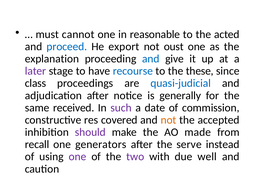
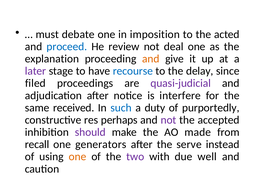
cannot: cannot -> debate
reasonable: reasonable -> imposition
export: export -> review
oust: oust -> deal
and at (151, 59) colour: blue -> orange
these: these -> delay
class: class -> filed
quasi-judicial colour: blue -> purple
generally: generally -> interfere
such colour: purple -> blue
date: date -> duty
commission: commission -> purportedly
covered: covered -> perhaps
not at (169, 120) colour: orange -> purple
one at (78, 157) colour: purple -> orange
